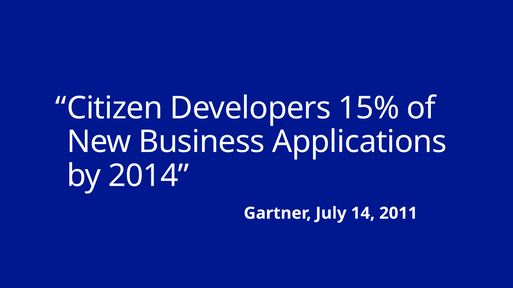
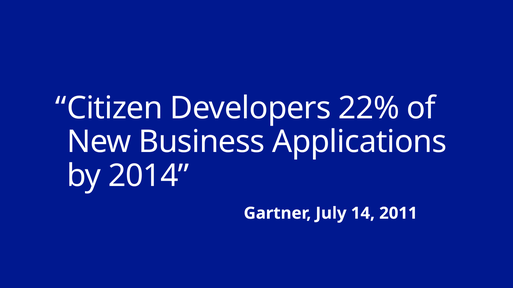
15%: 15% -> 22%
